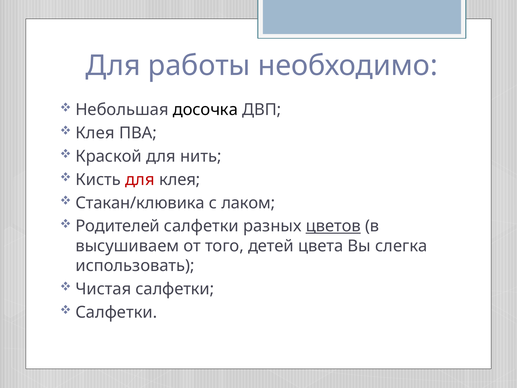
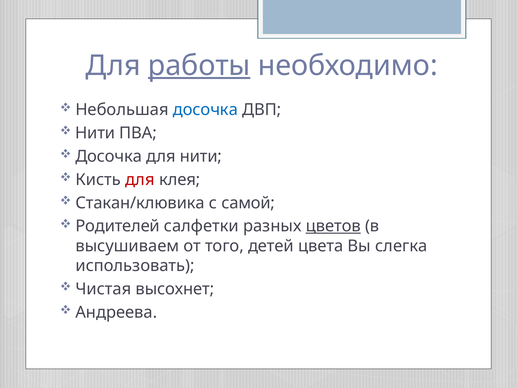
работы underline: none -> present
досочка at (205, 110) colour: black -> blue
Клея at (95, 133): Клея -> Нити
Краской at (109, 156): Краской -> Досочка
для нить: нить -> нити
лаком: лаком -> самой
Чистая салфетки: салфетки -> высохнет
Салфетки at (116, 312): Салфетки -> Андреева
